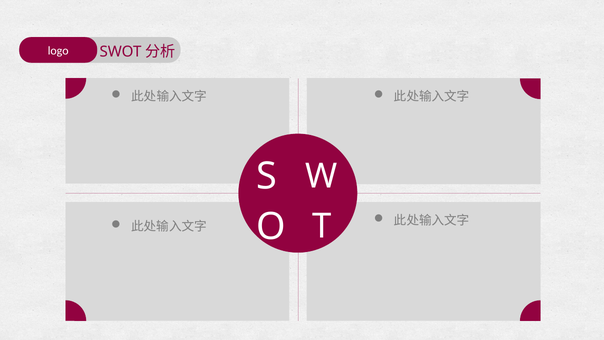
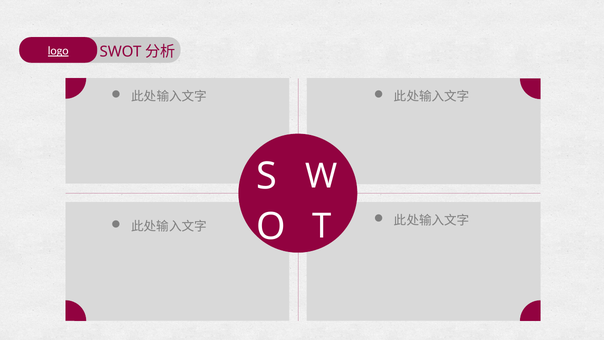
logo underline: none -> present
